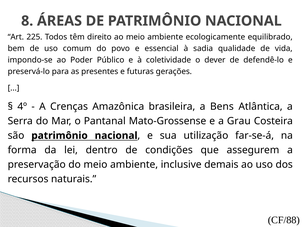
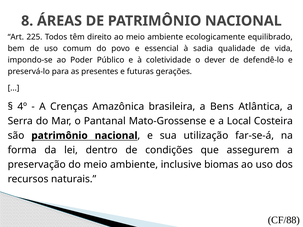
Grau: Grau -> Local
demais: demais -> biomas
